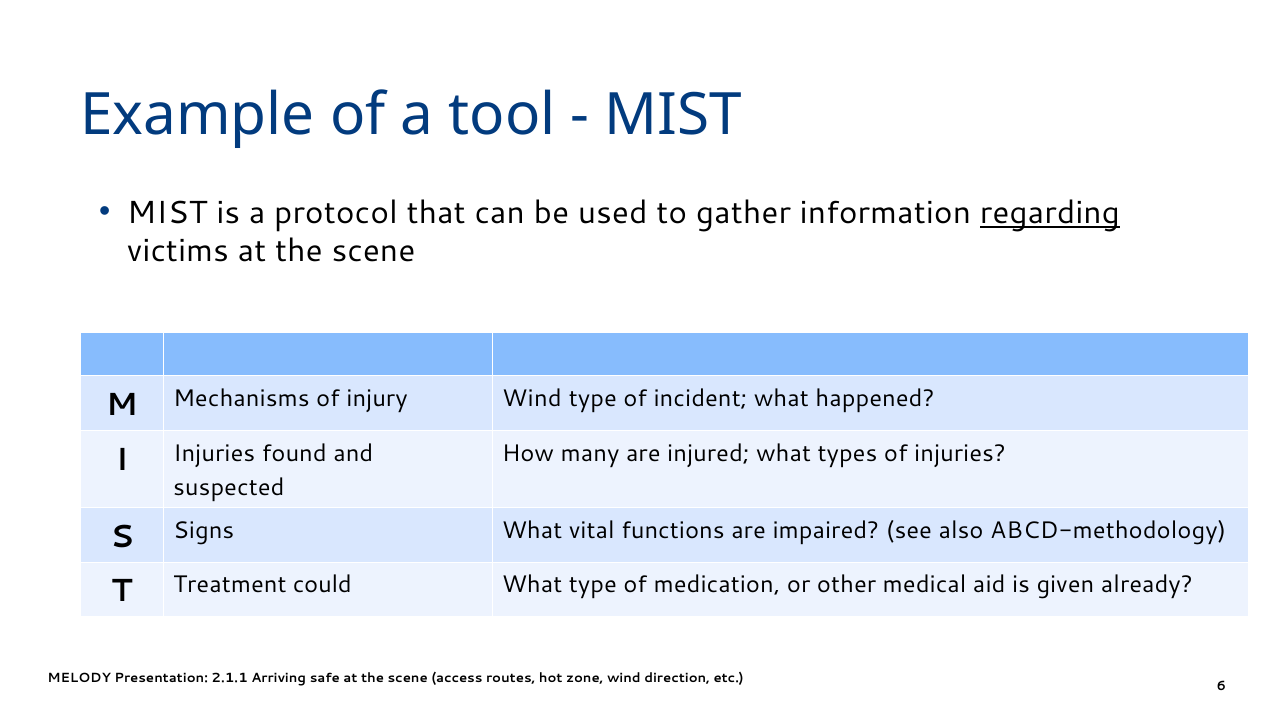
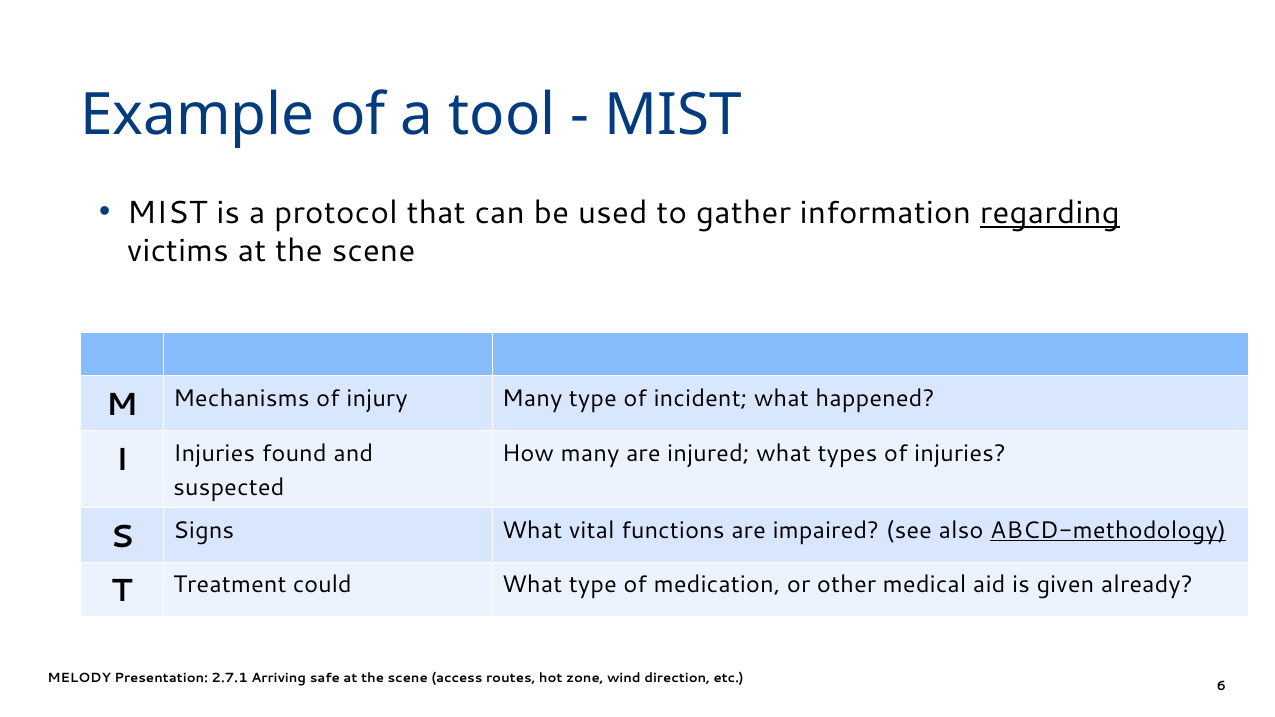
injury Wind: Wind -> Many
ABCD-methodology underline: none -> present
2.1.1: 2.1.1 -> 2.7.1
